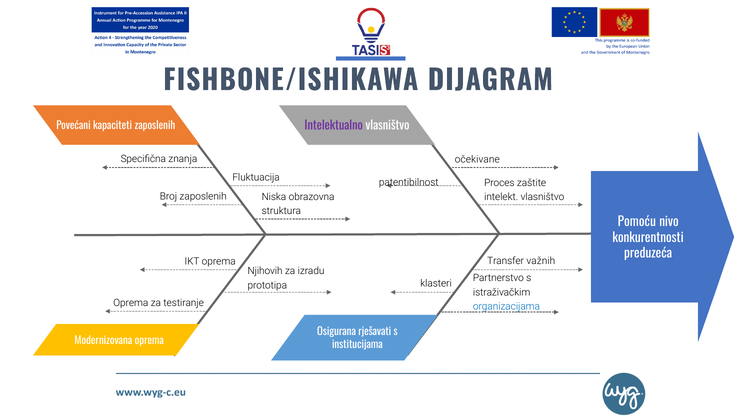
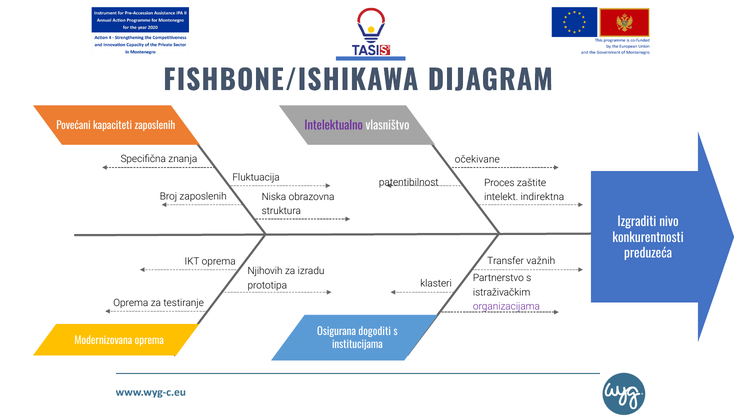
intelekt vlasništvo: vlasništvo -> indirektna
Pomoću: Pomoću -> Izgraditi
organizacijama colour: blue -> purple
rješavati: rješavati -> dogoditi
